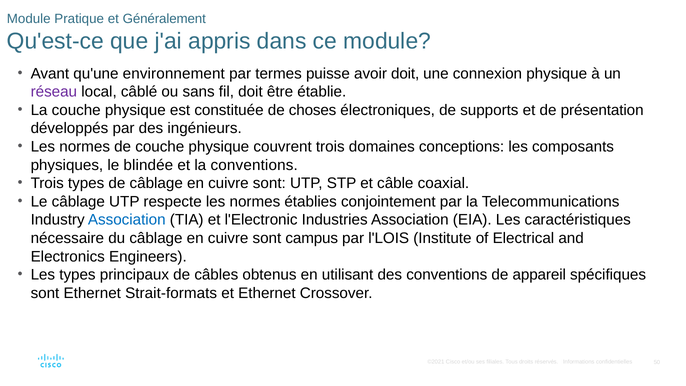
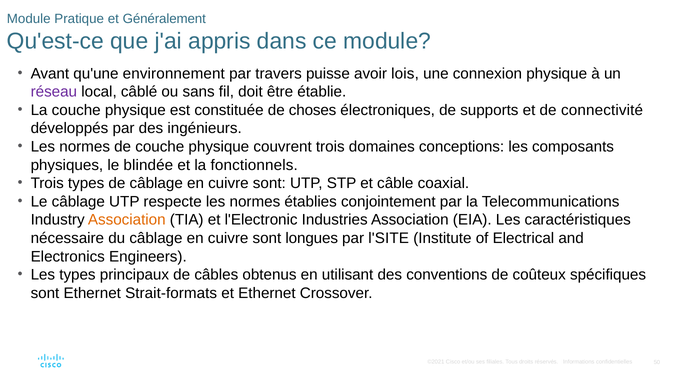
termes: termes -> travers
avoir doit: doit -> lois
présentation: présentation -> connectivité
la conventions: conventions -> fonctionnels
Association at (127, 220) colour: blue -> orange
campus: campus -> longues
l'LOIS: l'LOIS -> l'SITE
appareil: appareil -> coûteux
